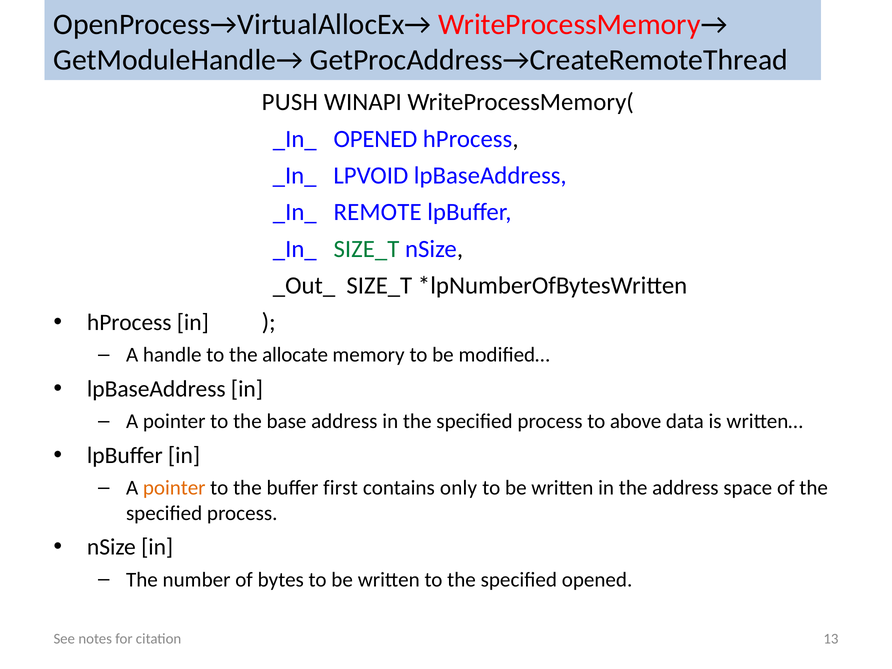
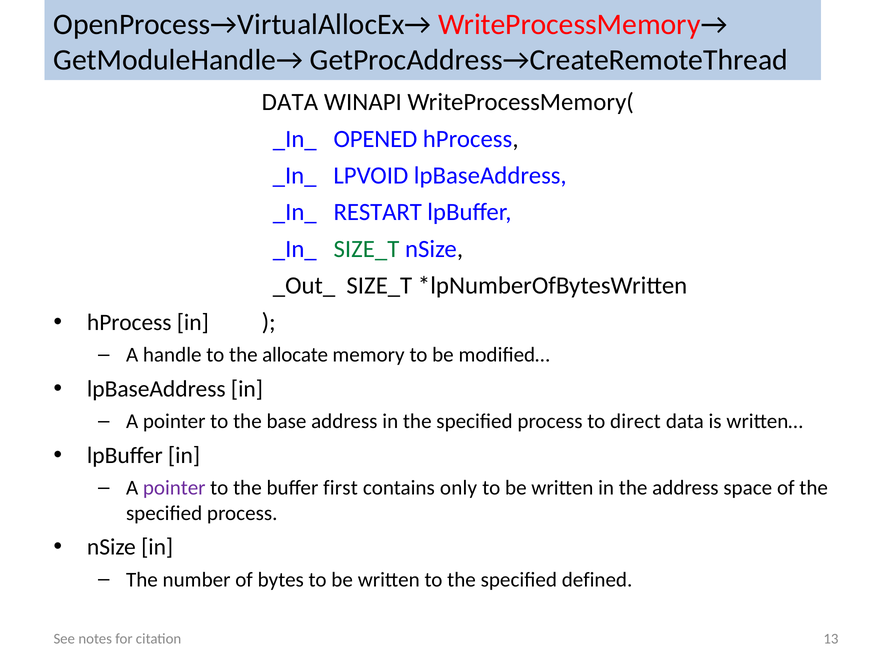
PUSH at (290, 102): PUSH -> DATA
REMOTE: REMOTE -> RESTART
above: above -> direct
pointer at (174, 488) colour: orange -> purple
specified opened: opened -> defined
